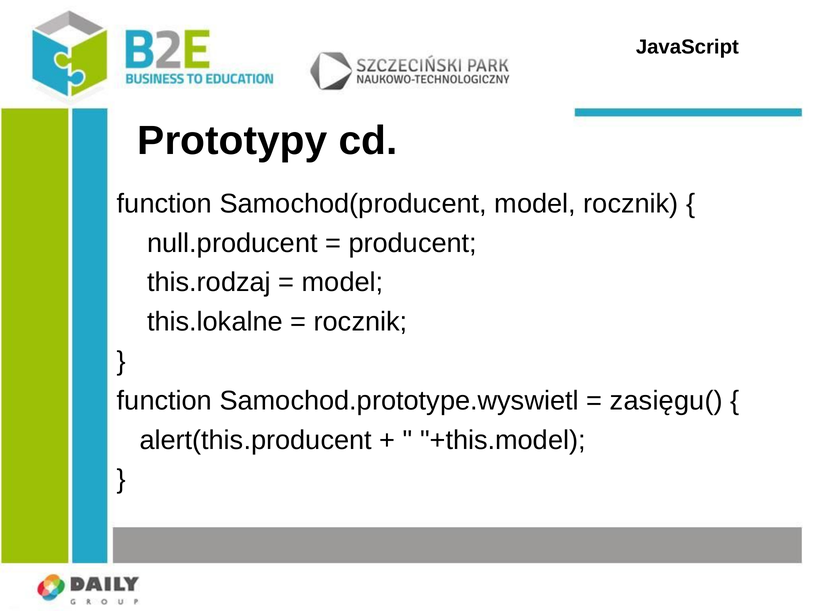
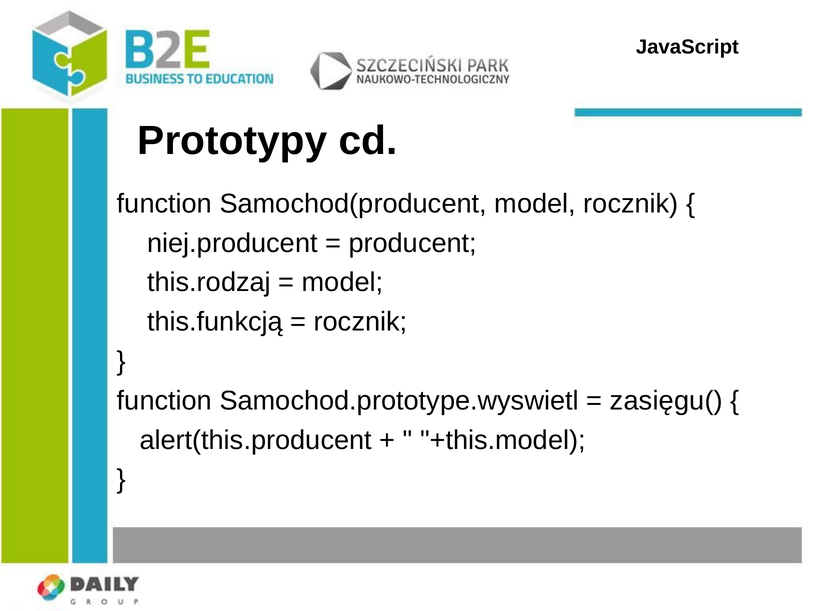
null.producent: null.producent -> niej.producent
this.lokalne: this.lokalne -> this.funkcją
